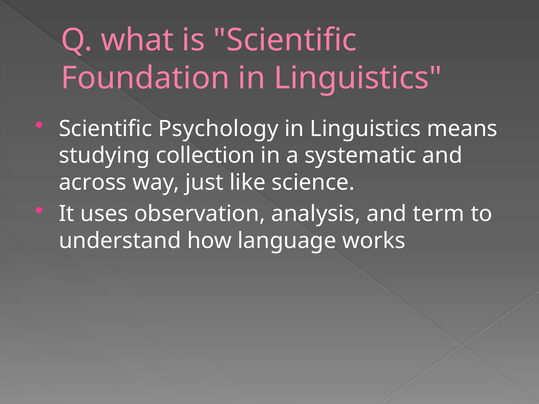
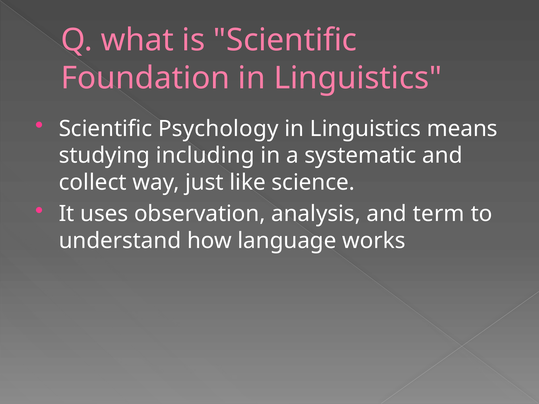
collection: collection -> including
across: across -> collect
